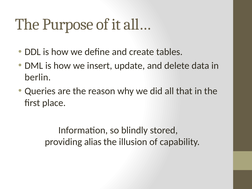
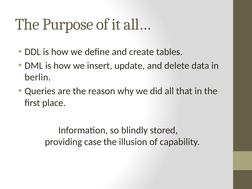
alias: alias -> case
